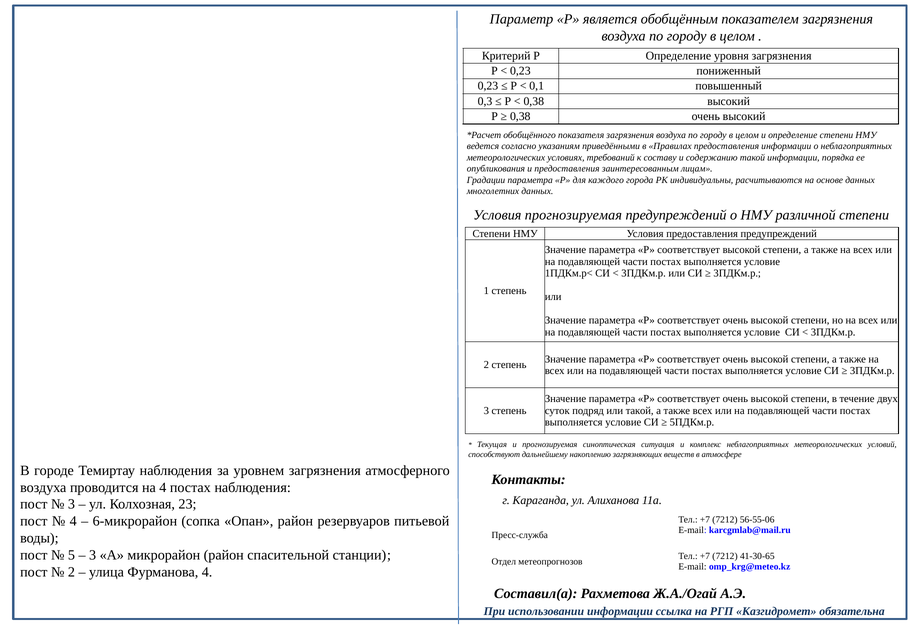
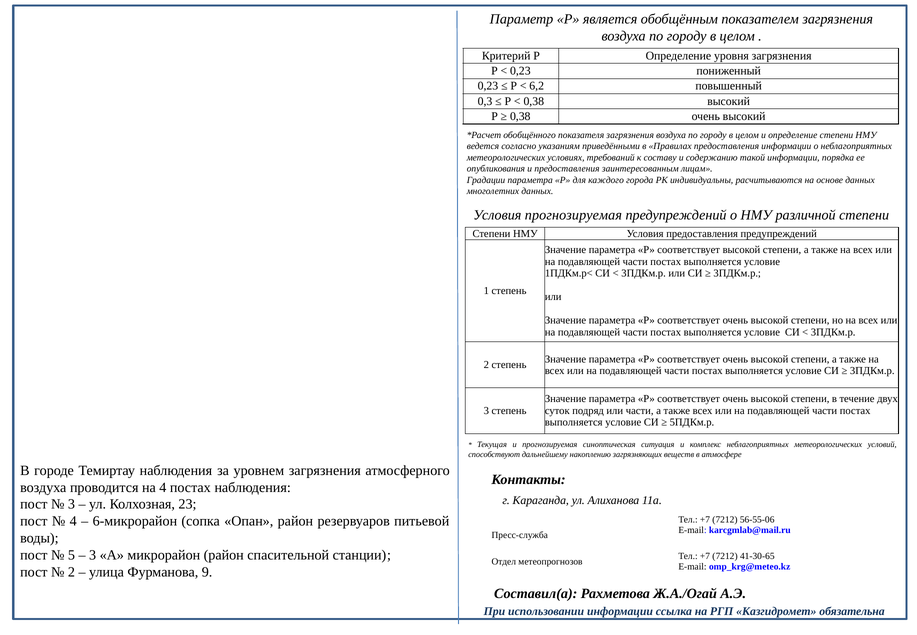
0,1: 0,1 -> 6,2
или такой: такой -> части
Фурманова 4: 4 -> 9
